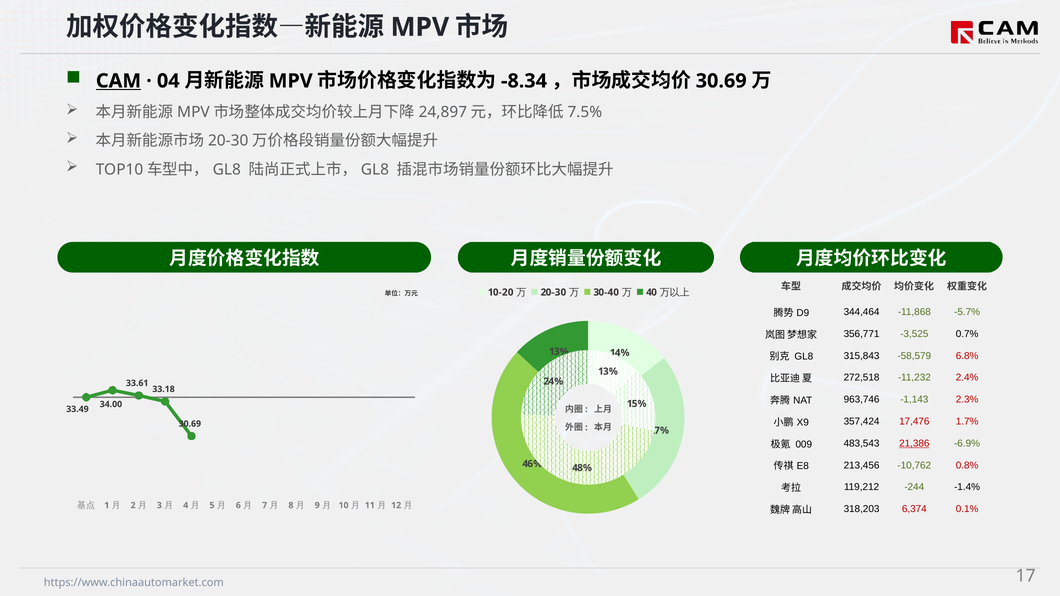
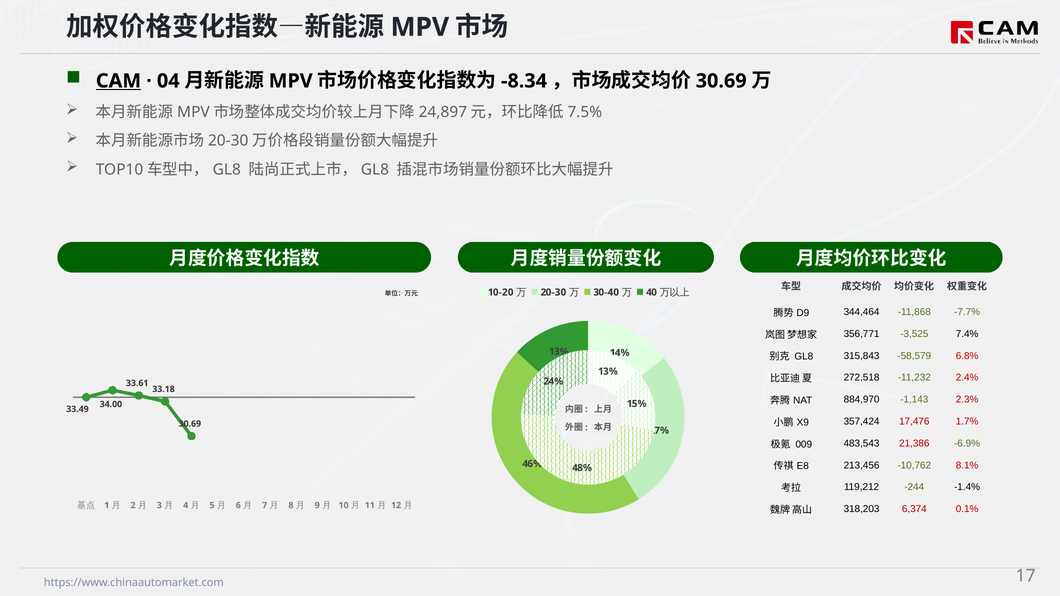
-5.7%: -5.7% -> -7.7%
0.7%: 0.7% -> 7.4%
963,746: 963,746 -> 884,970
21,386 underline: present -> none
0.8%: 0.8% -> 8.1%
